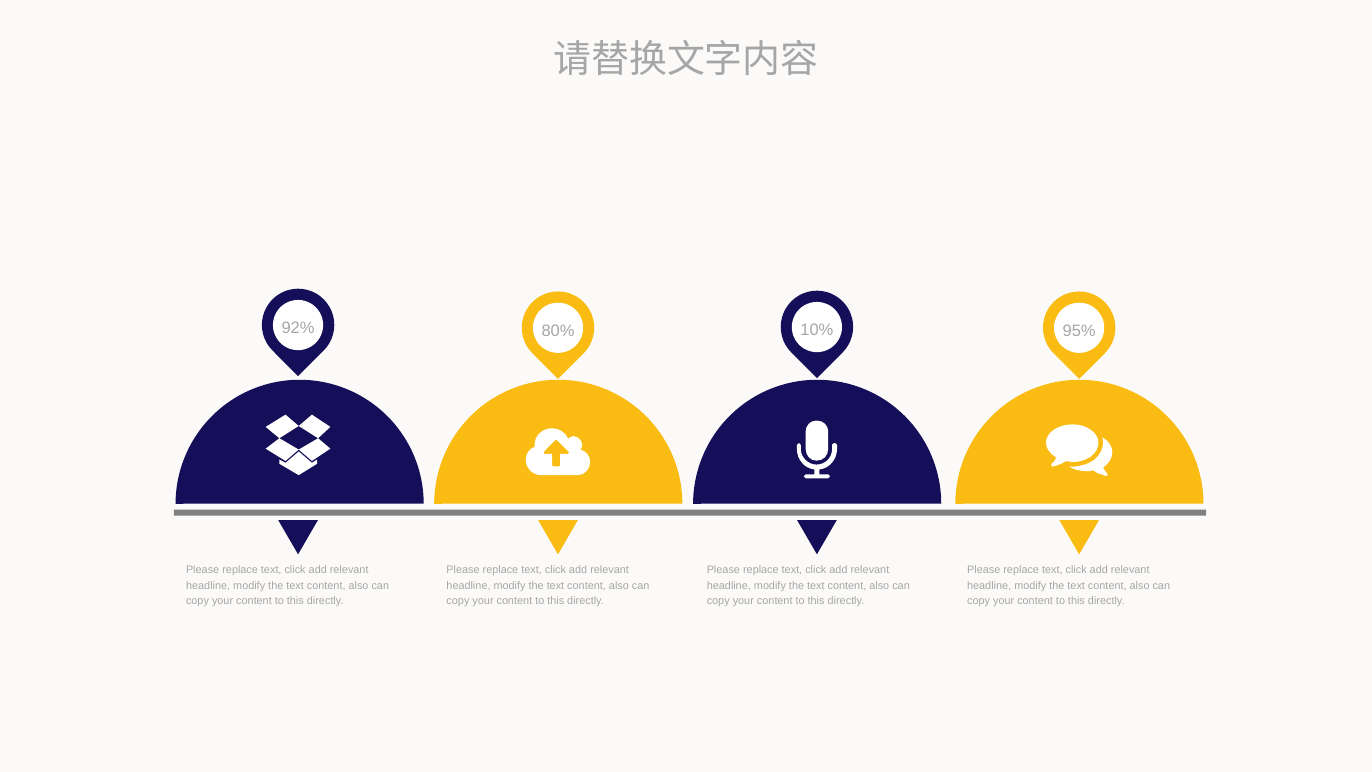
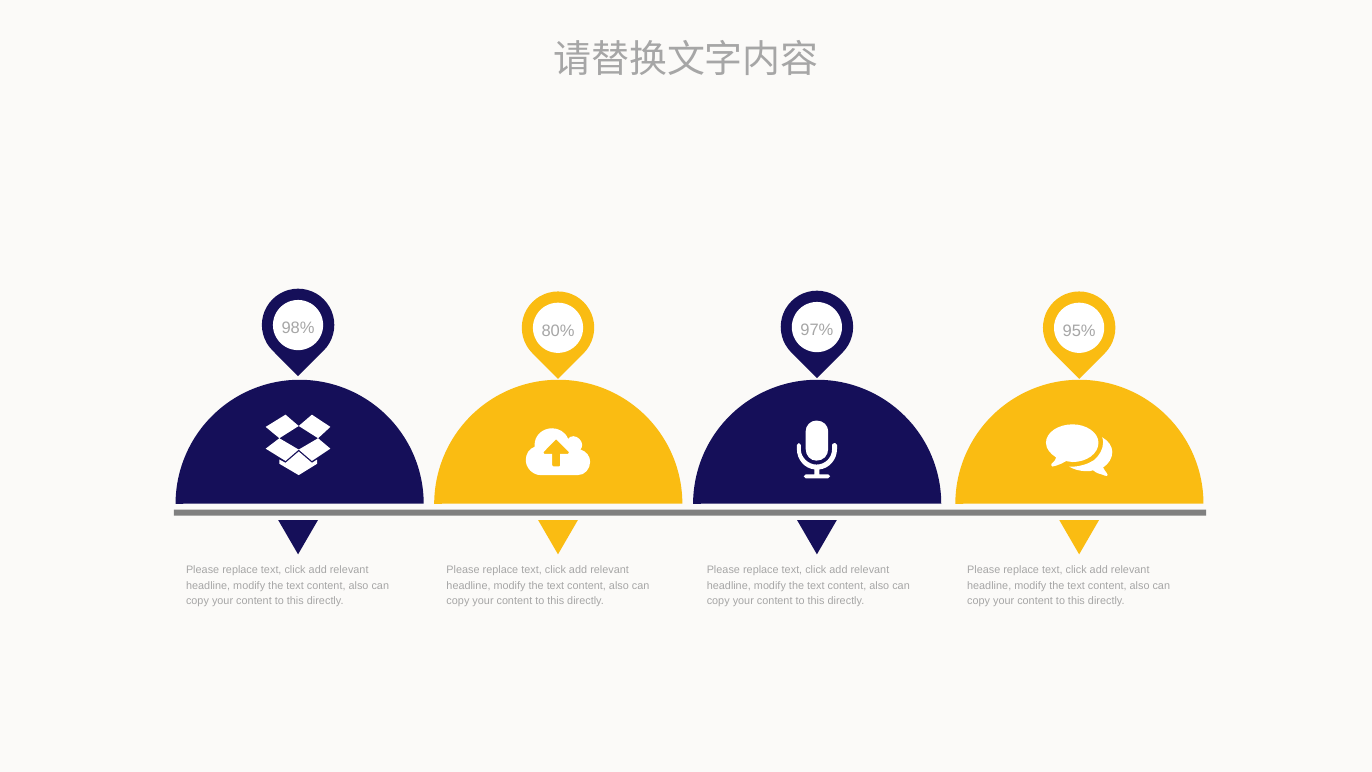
92%: 92% -> 98%
10%: 10% -> 97%
